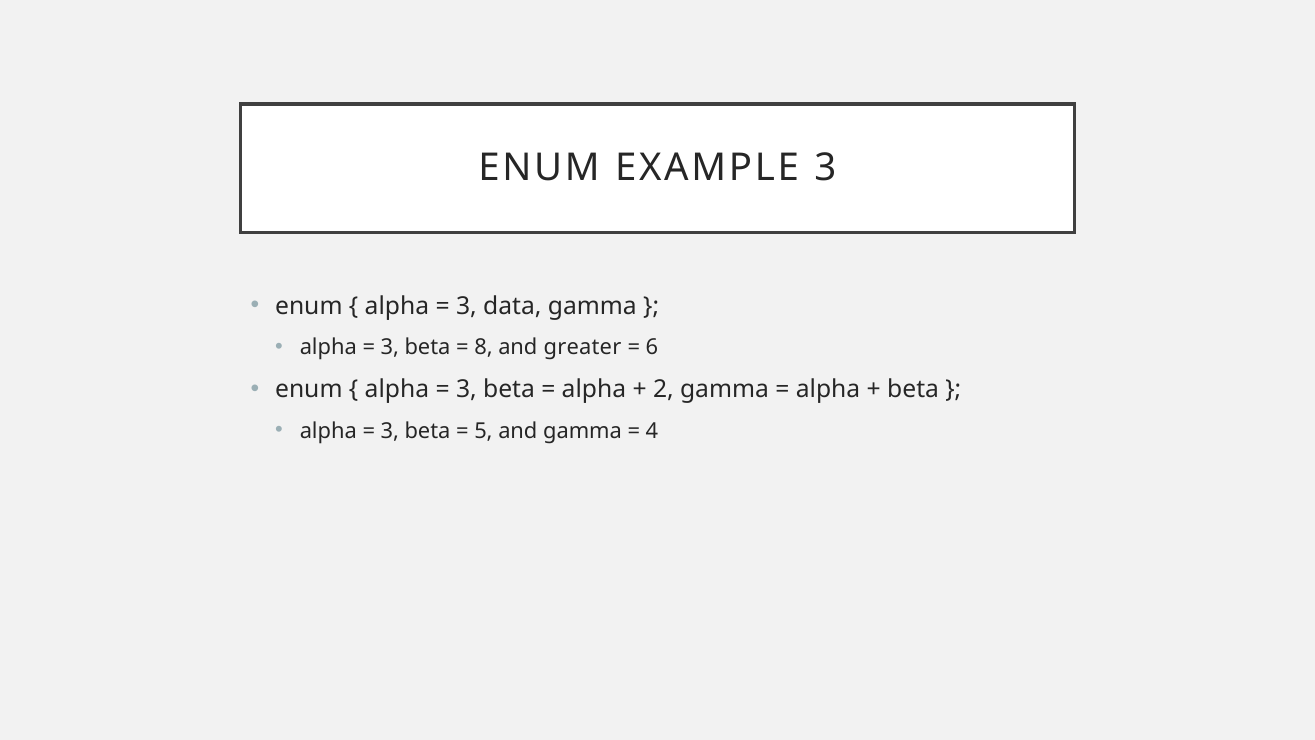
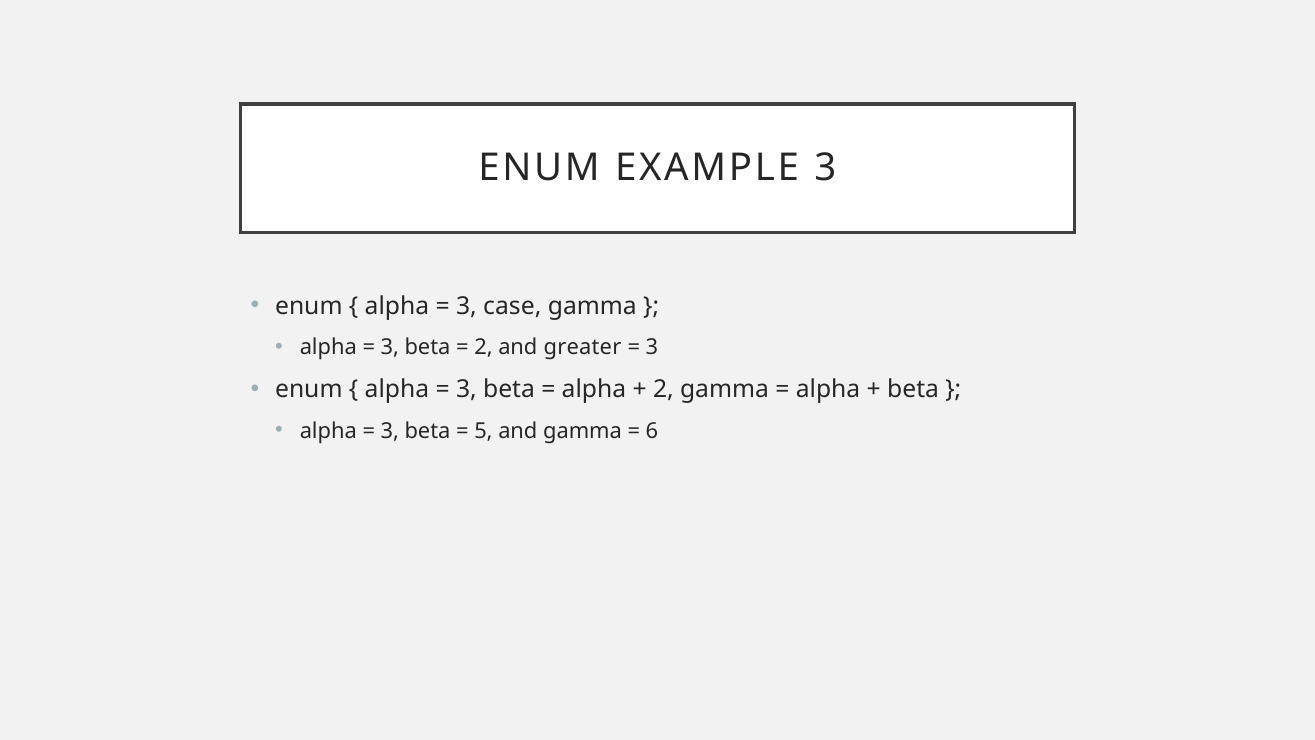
data: data -> case
8 at (483, 347): 8 -> 2
6 at (652, 347): 6 -> 3
4: 4 -> 6
